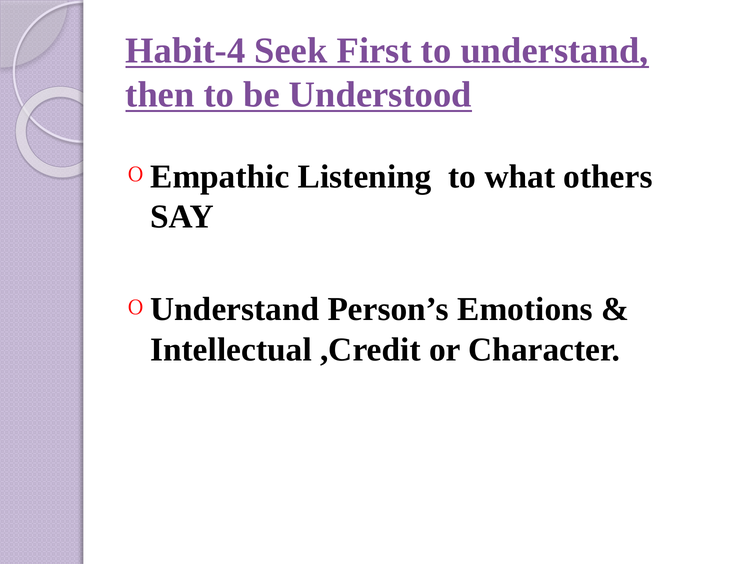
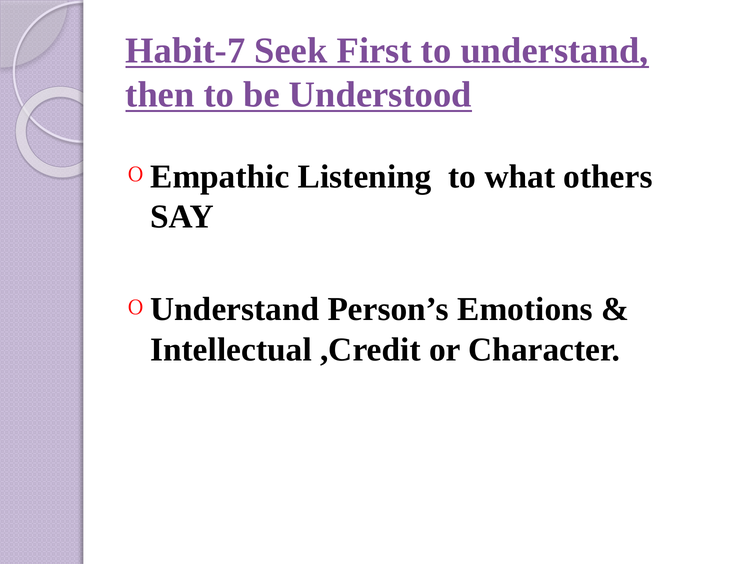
Habit-4: Habit-4 -> Habit-7
